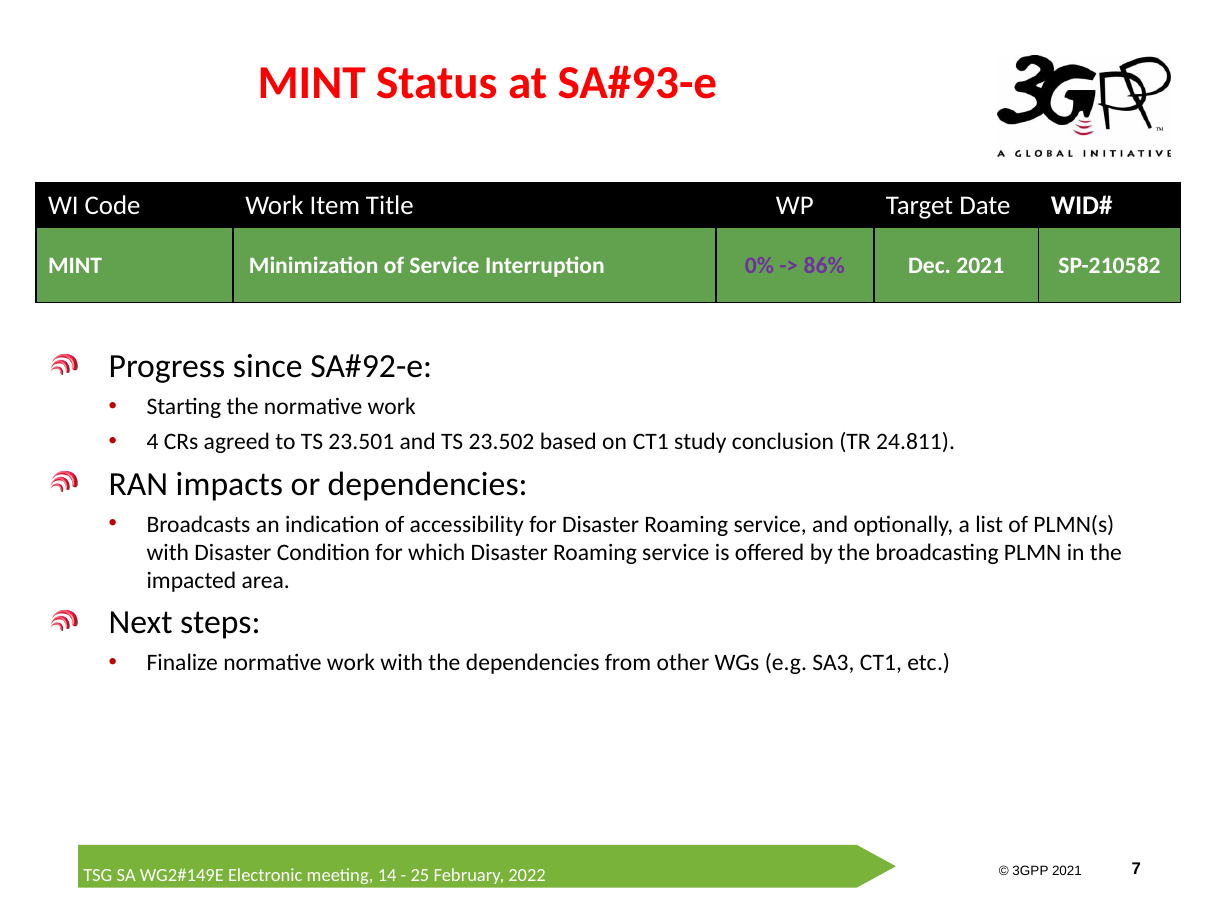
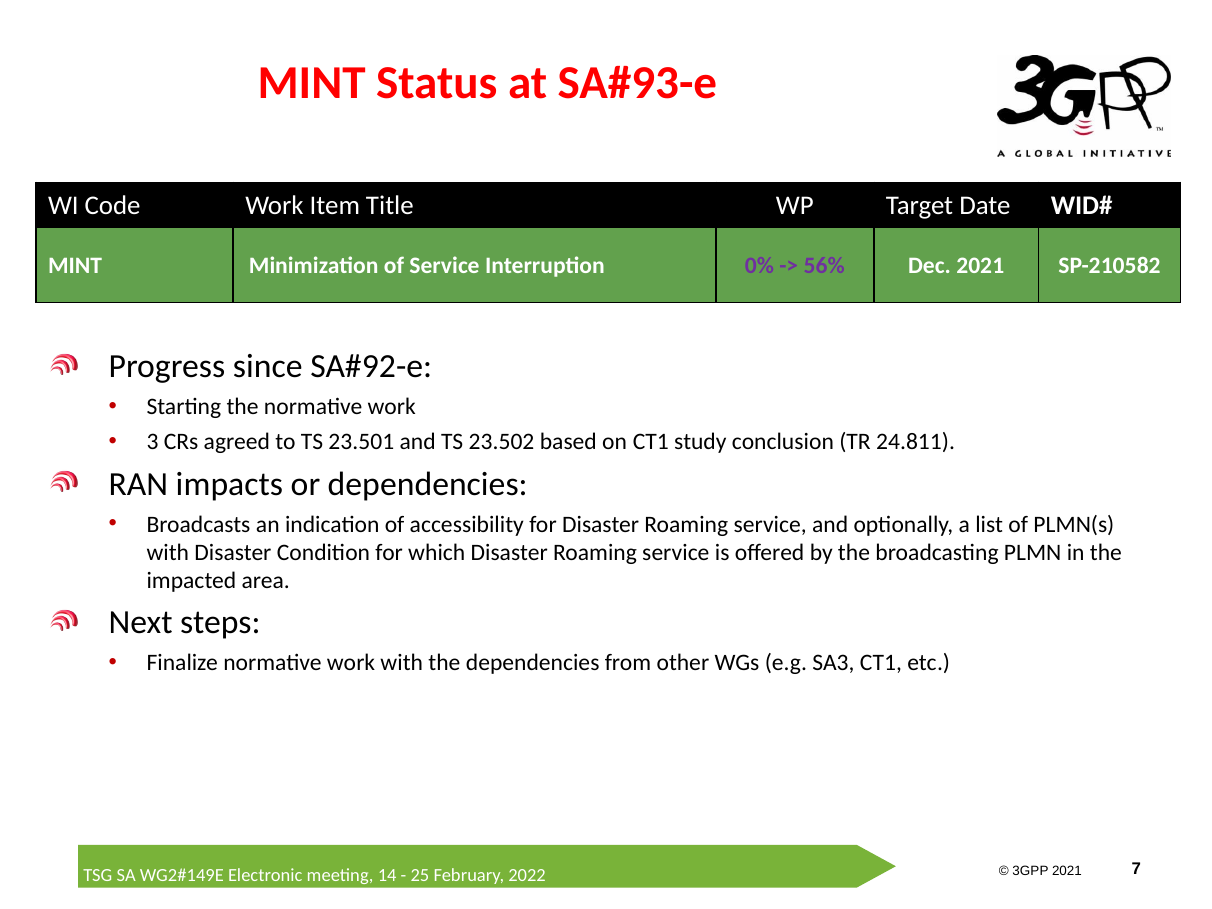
86%: 86% -> 56%
4: 4 -> 3
